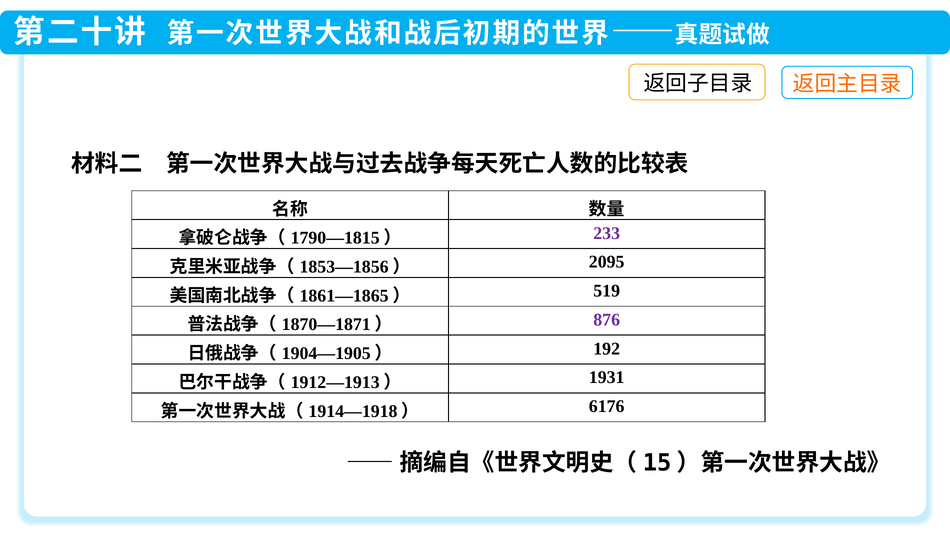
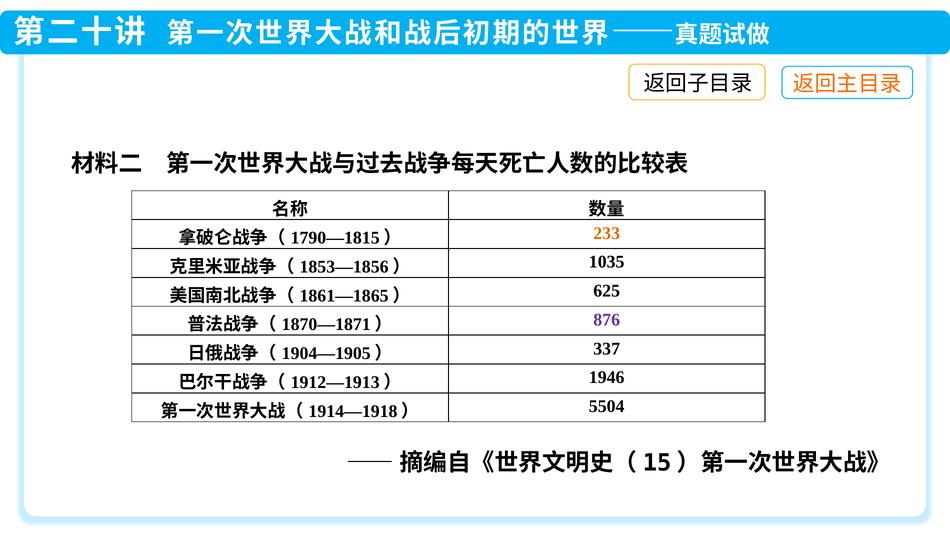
233 colour: purple -> orange
2095: 2095 -> 1035
519: 519 -> 625
192: 192 -> 337
1931: 1931 -> 1946
6176: 6176 -> 5504
